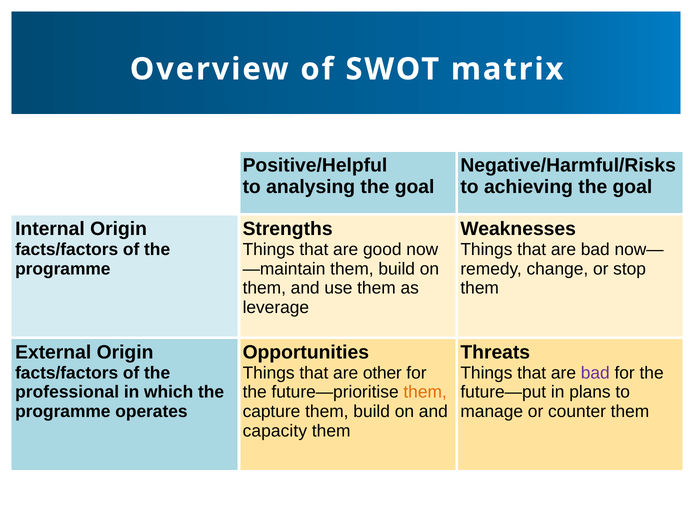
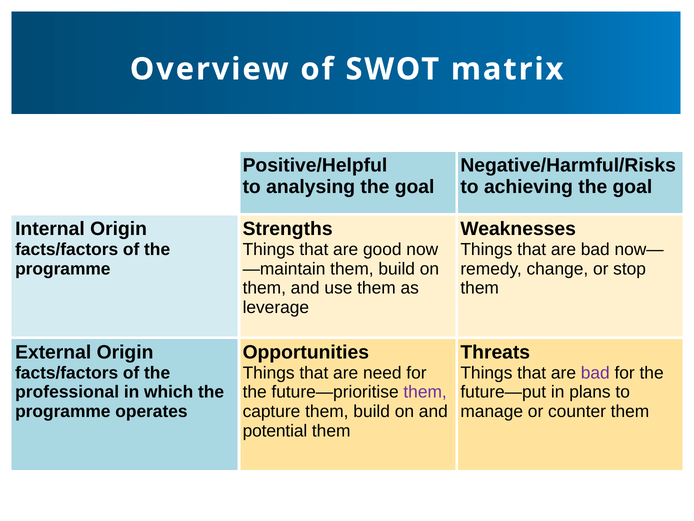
other: other -> need
them at (425, 392) colour: orange -> purple
capacity: capacity -> potential
